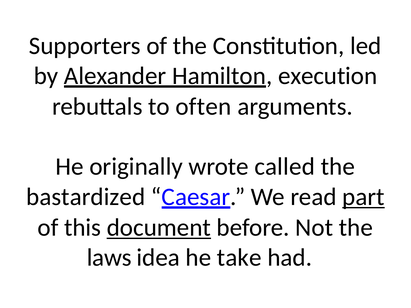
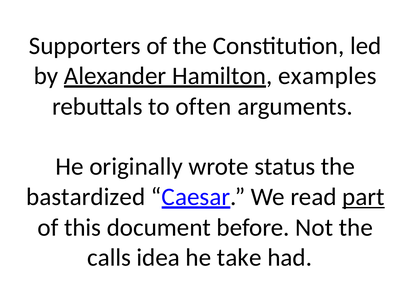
execution: execution -> examples
called: called -> status
document underline: present -> none
laws: laws -> calls
